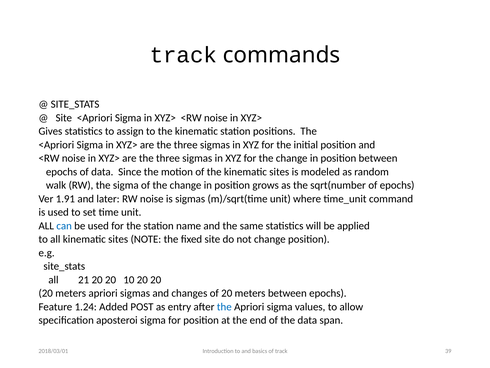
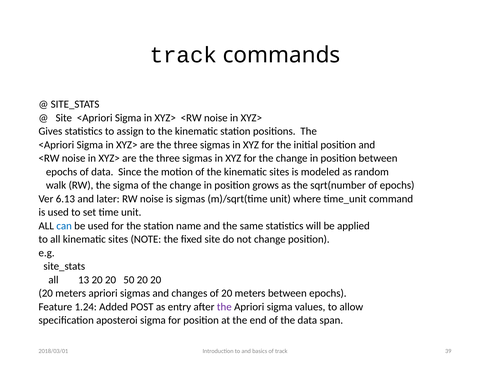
1.91: 1.91 -> 6.13
21: 21 -> 13
10: 10 -> 50
the at (224, 306) colour: blue -> purple
